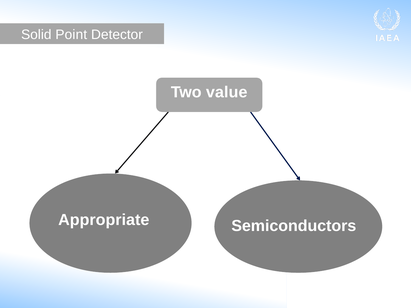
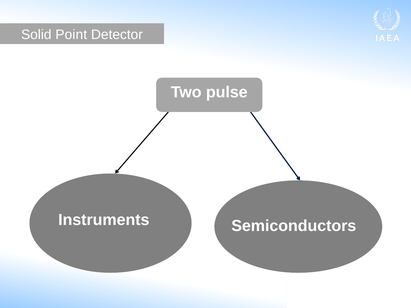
value: value -> pulse
Appropriate: Appropriate -> Instruments
